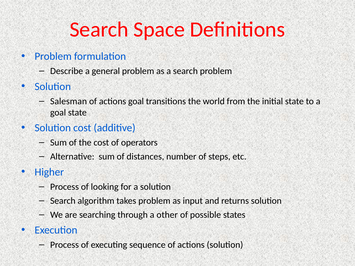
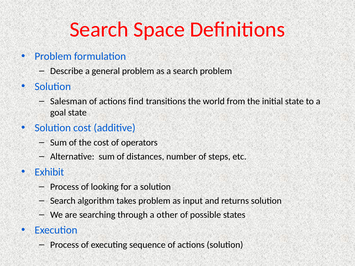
actions goal: goal -> find
Higher: Higher -> Exhibit
